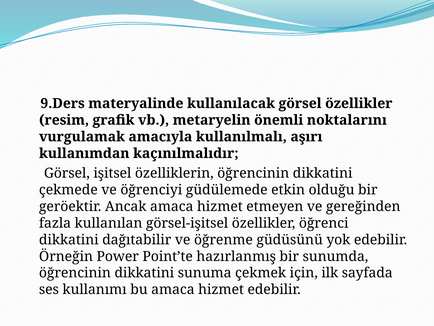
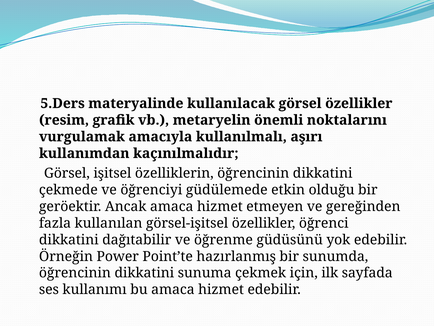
9.Ders: 9.Ders -> 5.Ders
